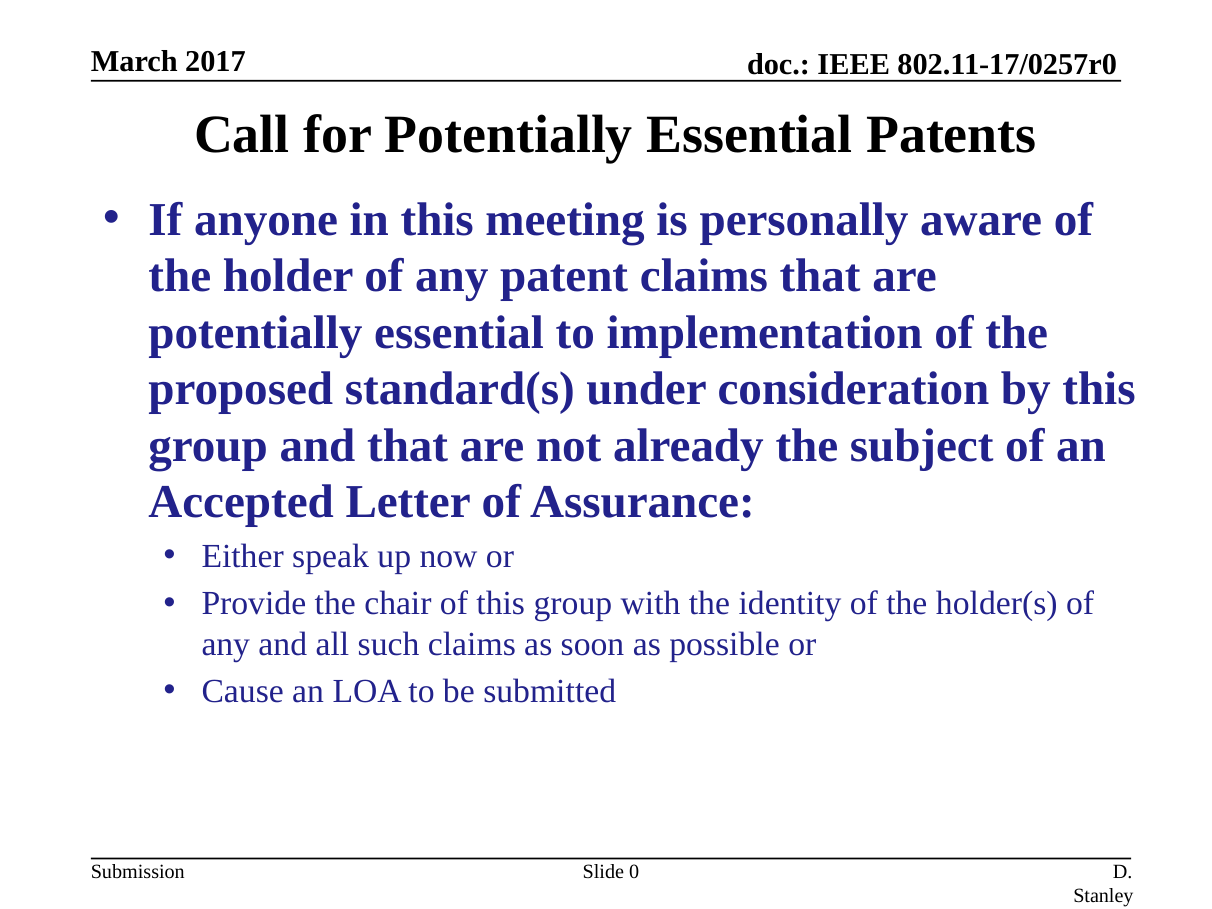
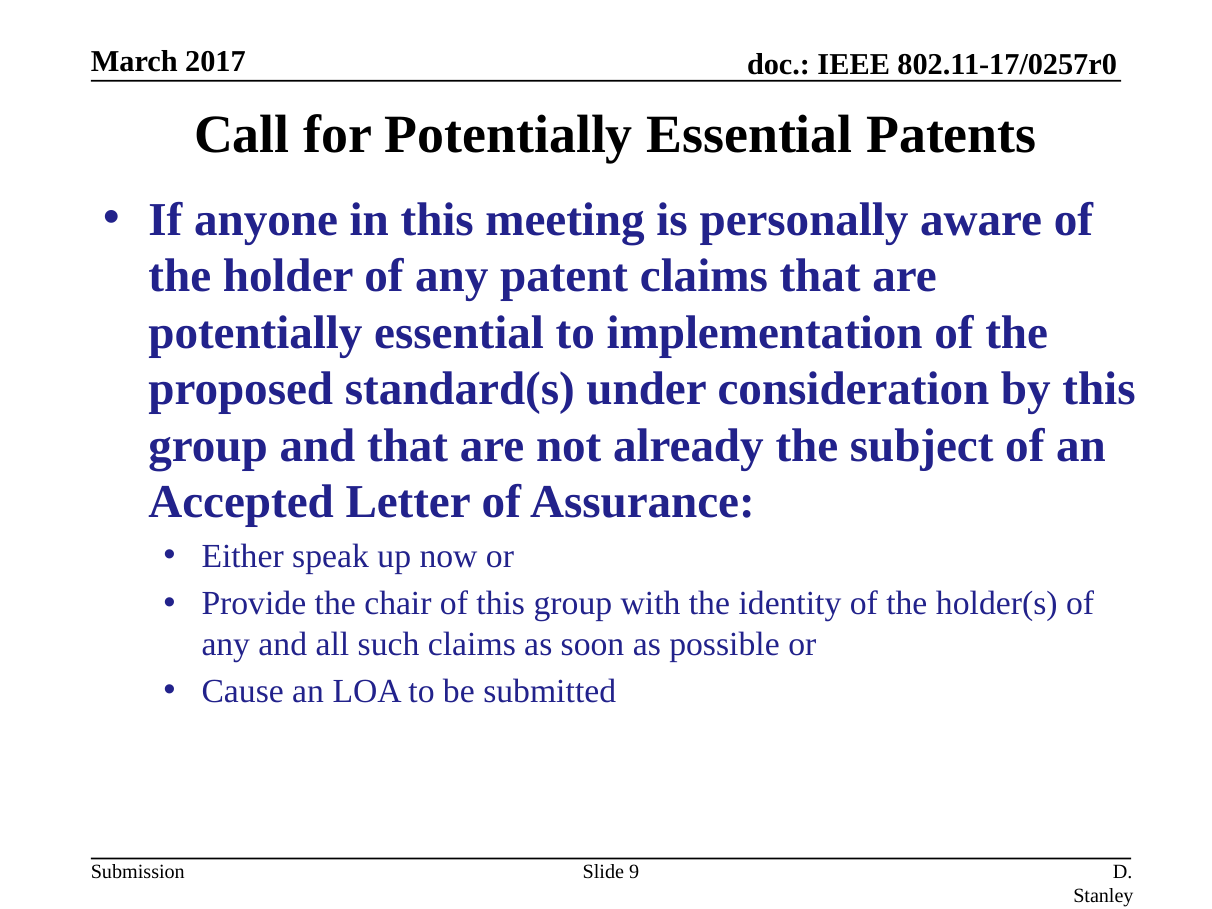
0: 0 -> 9
